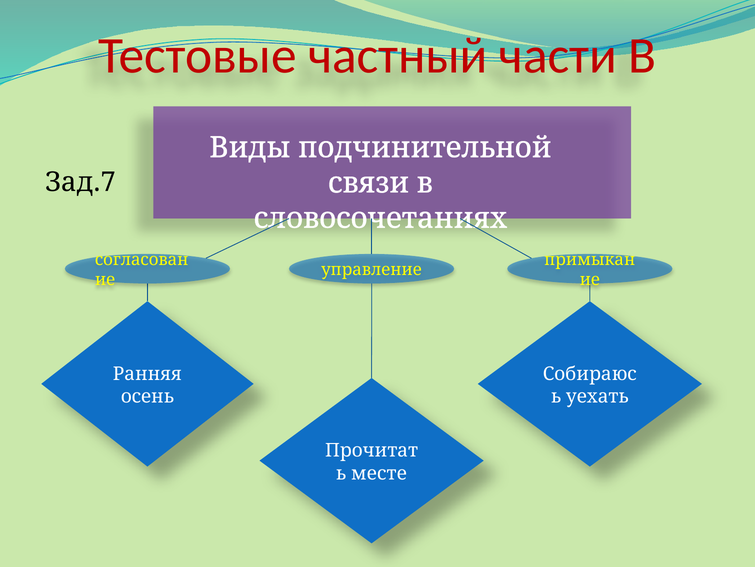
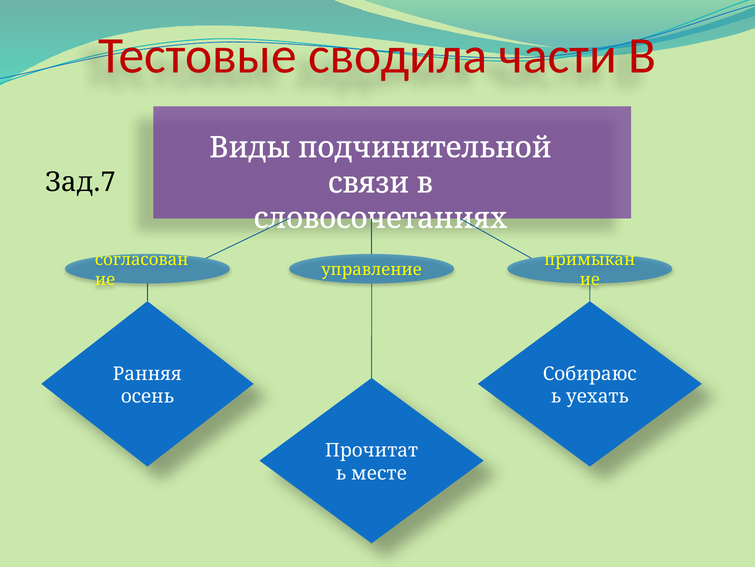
частный: частный -> сводила
